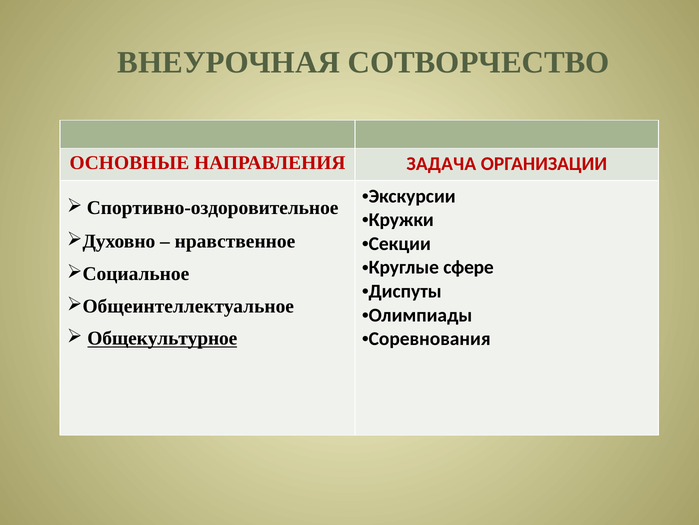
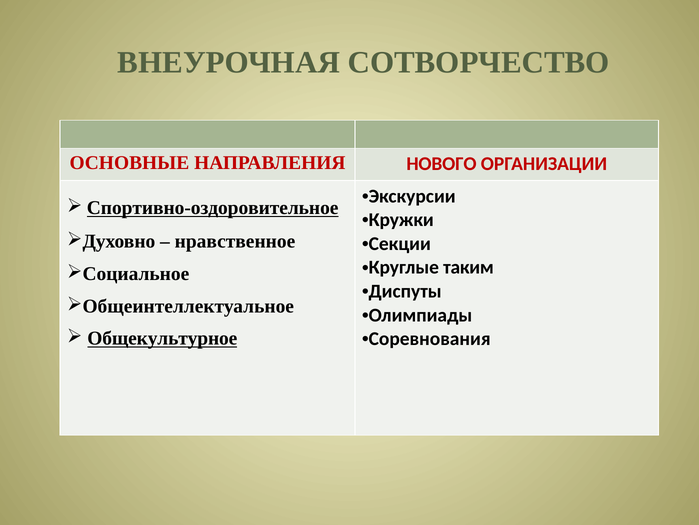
ЗАДАЧА: ЗАДАЧА -> НОВОГО
Спортивно-оздоровительное underline: none -> present
сфере: сфере -> таким
